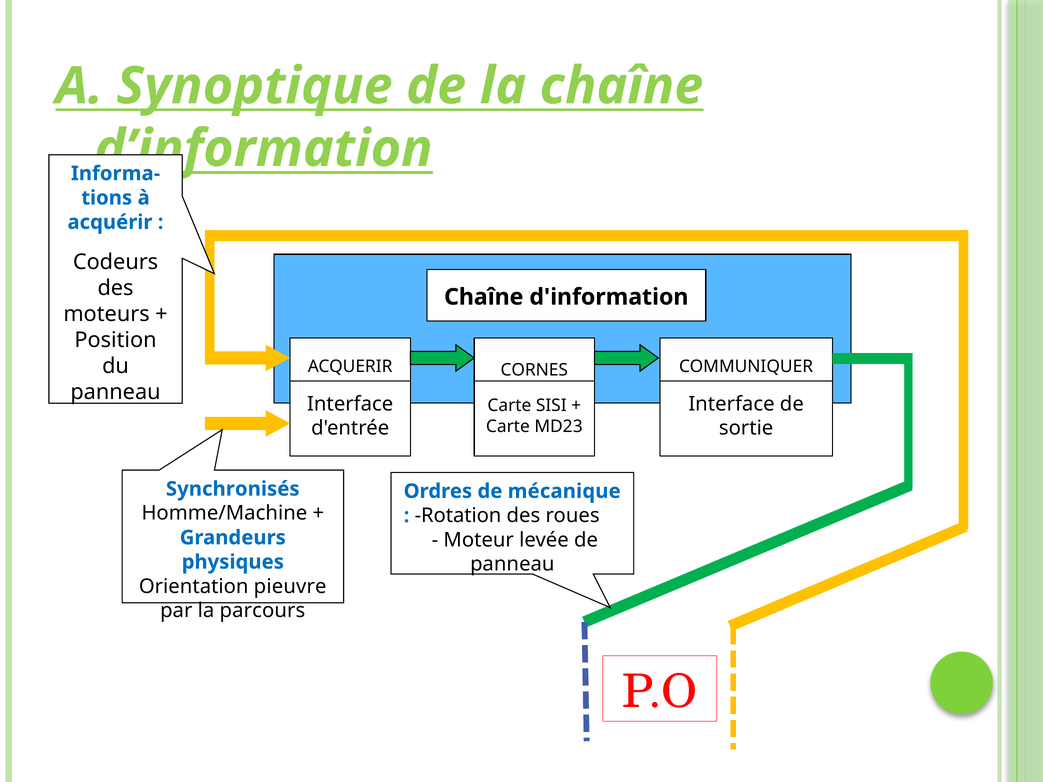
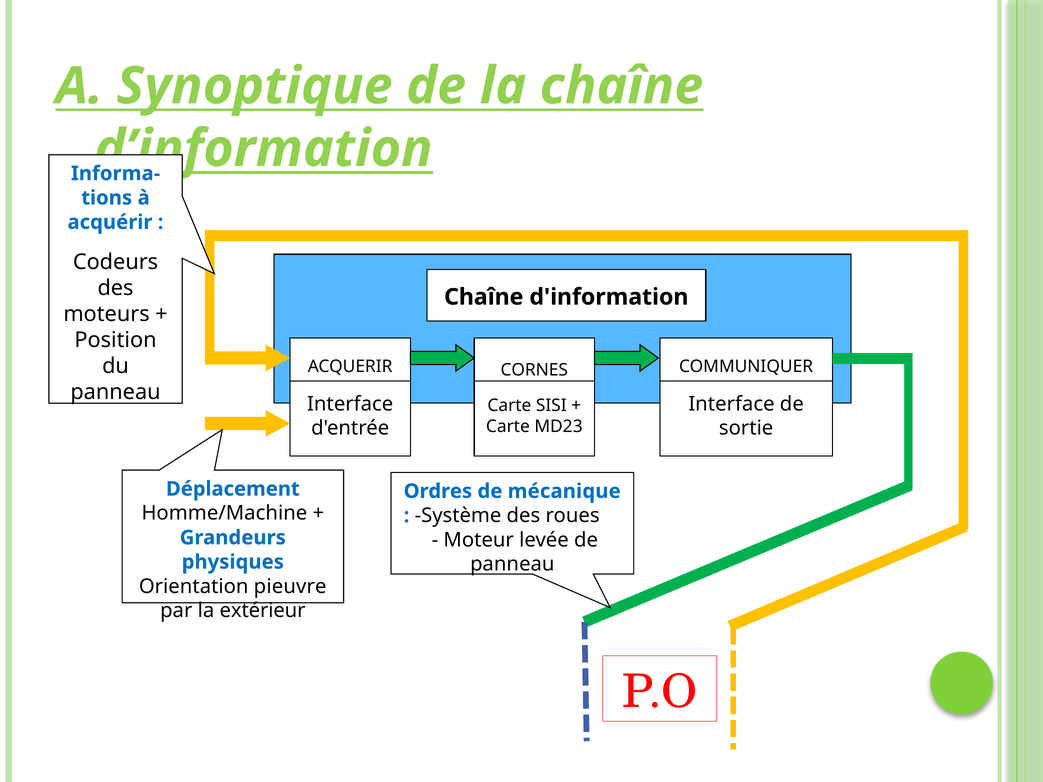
Synchronisés: Synchronisés -> Déplacement
Rotation: Rotation -> Système
parcours: parcours -> extérieur
